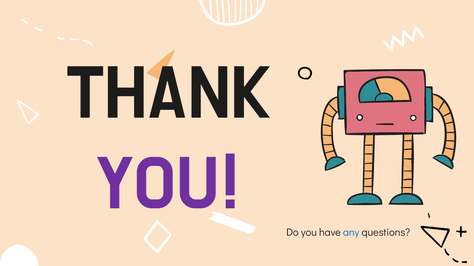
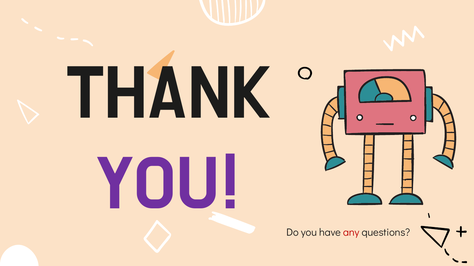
any colour: blue -> red
